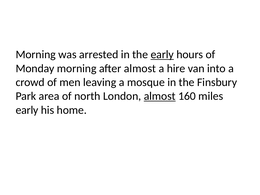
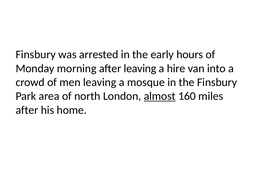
Morning at (36, 55): Morning -> Finsbury
early at (162, 55) underline: present -> none
after almost: almost -> leaving
early at (27, 110): early -> after
